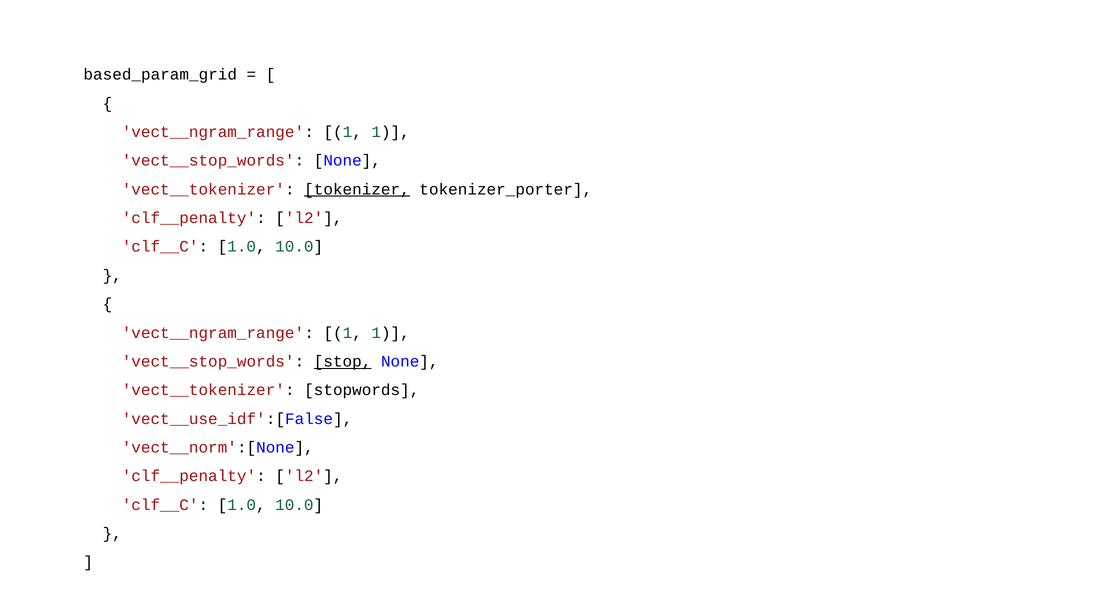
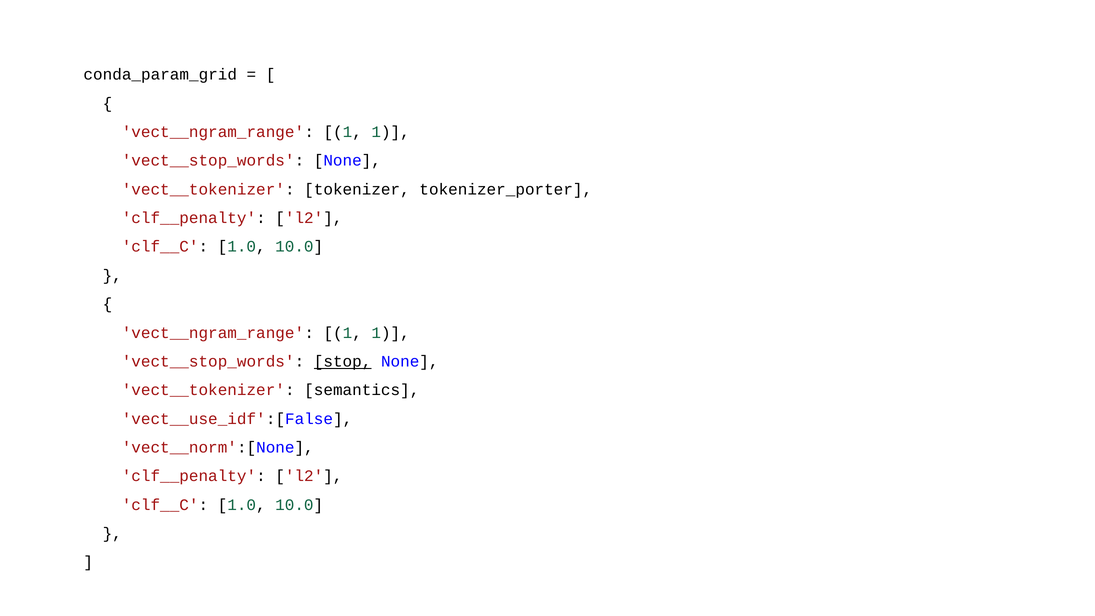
based_param_grid: based_param_grid -> conda_param_grid
tokenizer underline: present -> none
stopwords: stopwords -> semantics
